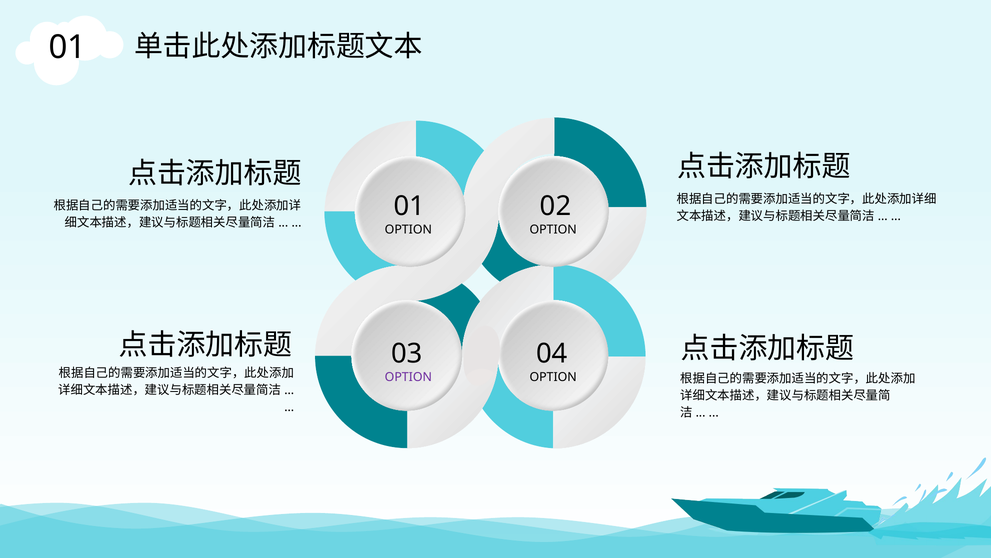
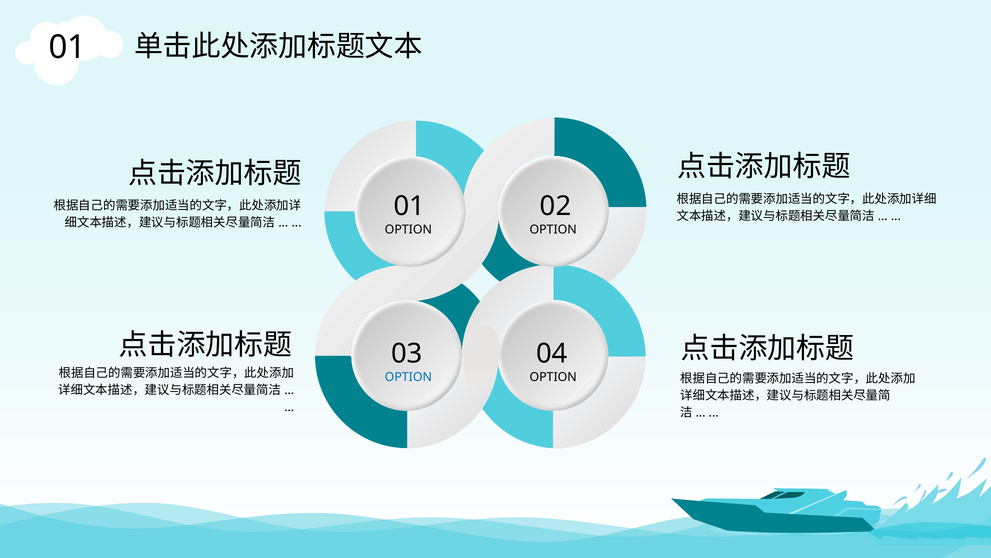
OPTION at (408, 377) colour: purple -> blue
